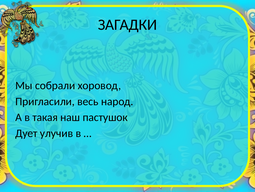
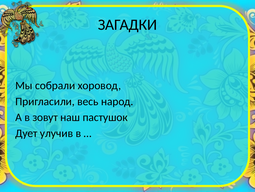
такая: такая -> зовут
